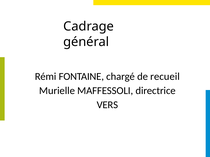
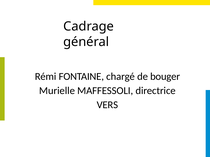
recueil: recueil -> bouger
